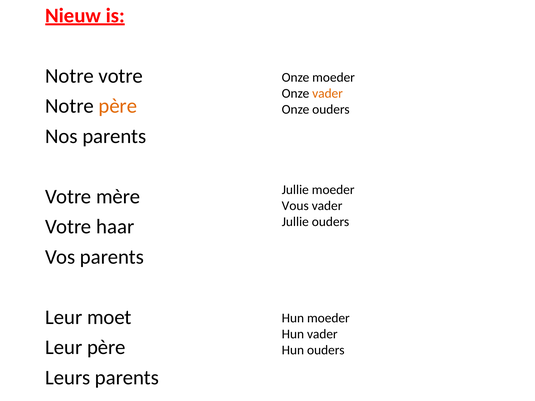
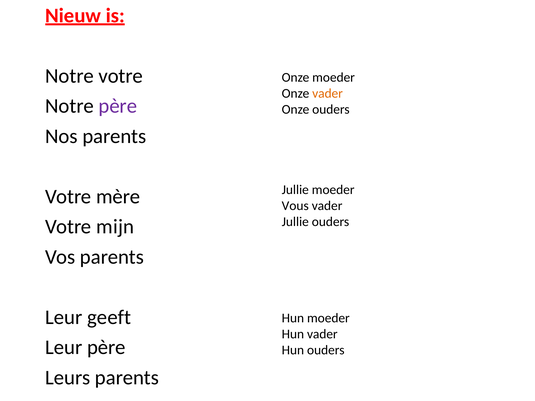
père at (118, 106) colour: orange -> purple
haar: haar -> mijn
moet: moet -> geeft
